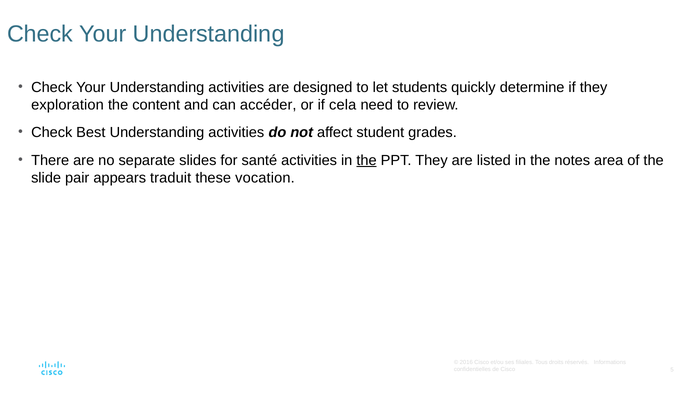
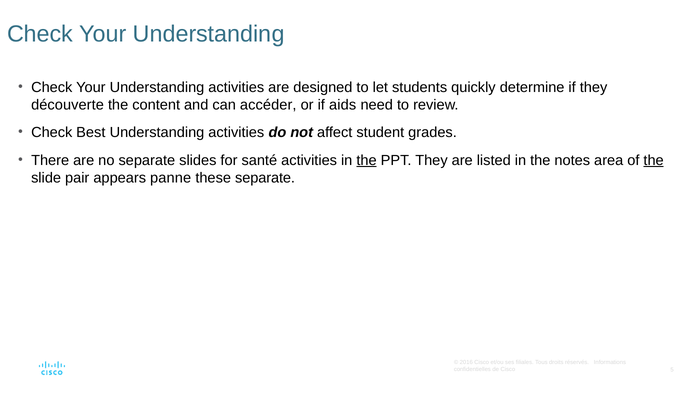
exploration: exploration -> découverte
cela: cela -> aids
the at (654, 160) underline: none -> present
traduit: traduit -> panne
these vocation: vocation -> separate
